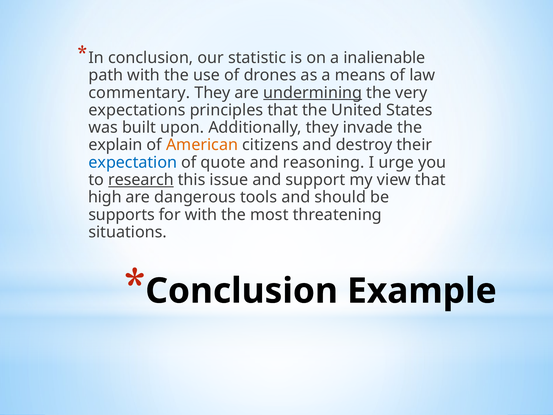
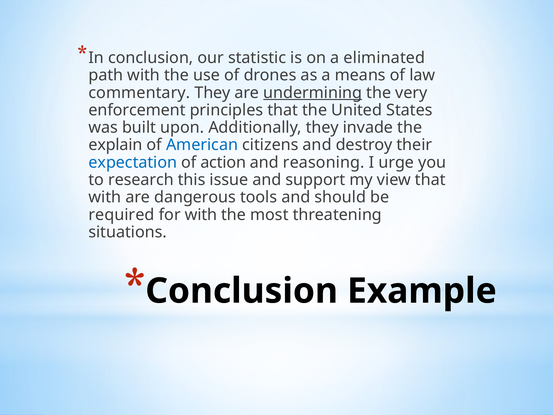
inalienable: inalienable -> eliminated
expectations: expectations -> enforcement
American colour: orange -> blue
quote: quote -> action
research underline: present -> none
high at (105, 197): high -> with
supports: supports -> required
